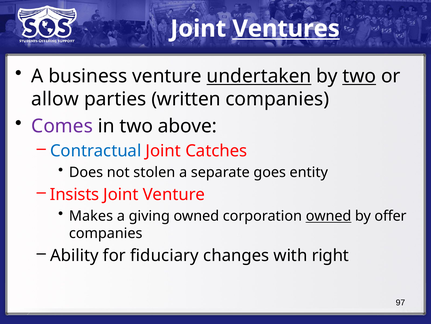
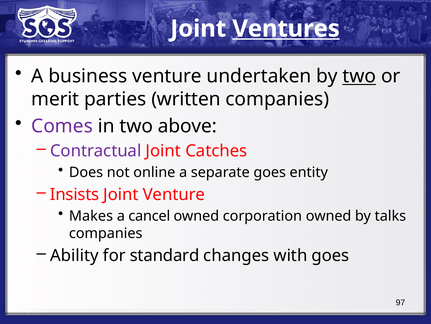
undertaken underline: present -> none
allow: allow -> merit
Contractual colour: blue -> purple
stolen: stolen -> online
giving: giving -> cancel
owned at (329, 216) underline: present -> none
offer: offer -> talks
fiduciary: fiduciary -> standard
with right: right -> goes
